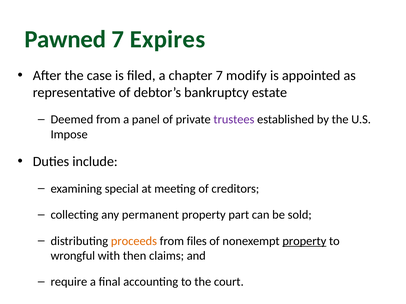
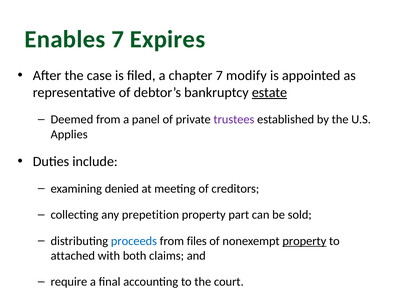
Pawned: Pawned -> Enables
estate underline: none -> present
Impose: Impose -> Applies
special: special -> denied
permanent: permanent -> prepetition
proceeds colour: orange -> blue
wrongful: wrongful -> attached
then: then -> both
